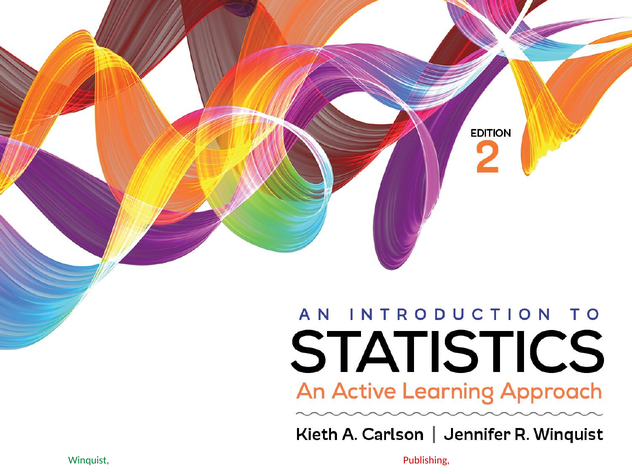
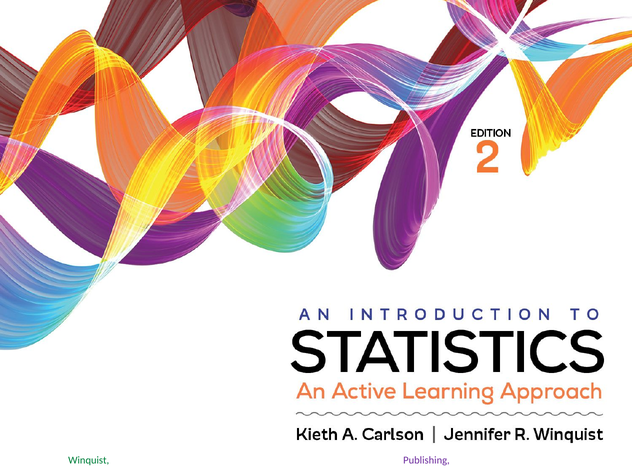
Publishing colour: red -> purple
